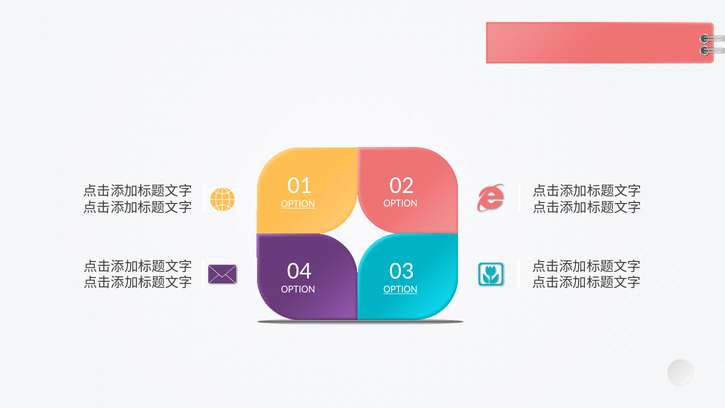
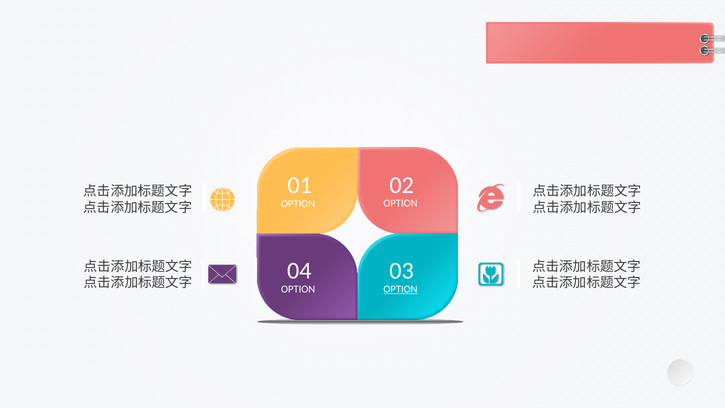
OPTION at (298, 204) underline: present -> none
